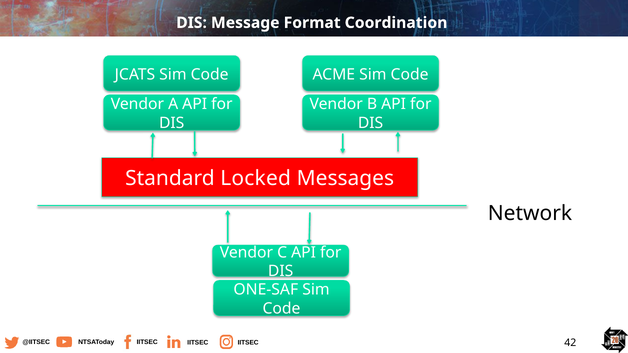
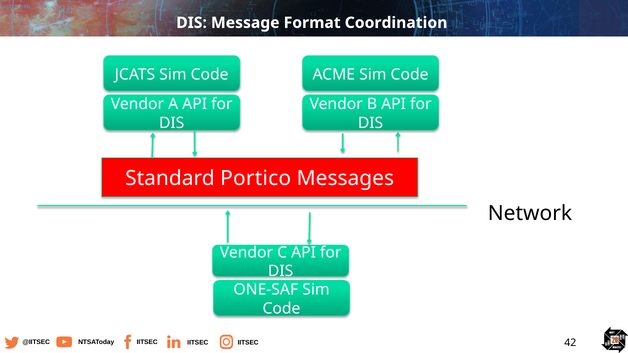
Locked: Locked -> Portico
